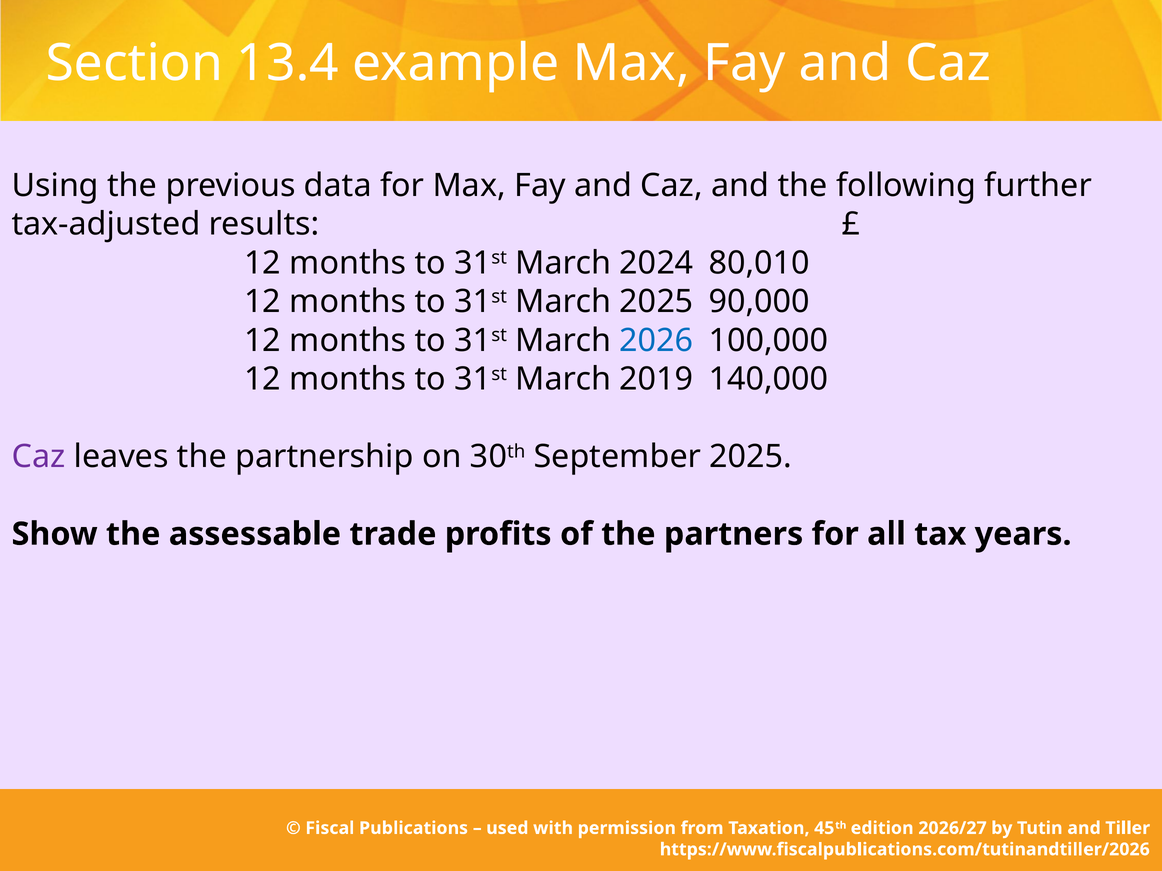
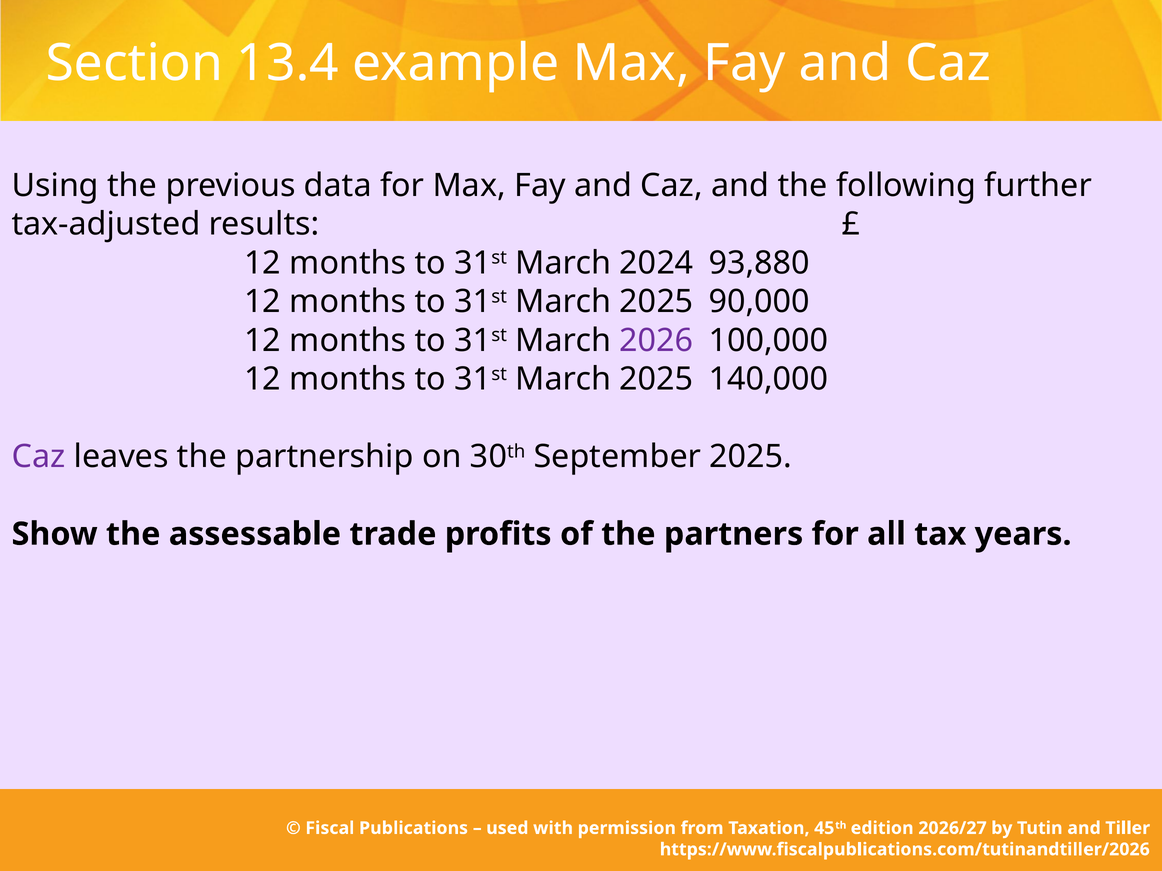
80,010: 80,010 -> 93,880
2026 colour: blue -> purple
2019 at (656, 379): 2019 -> 2025
